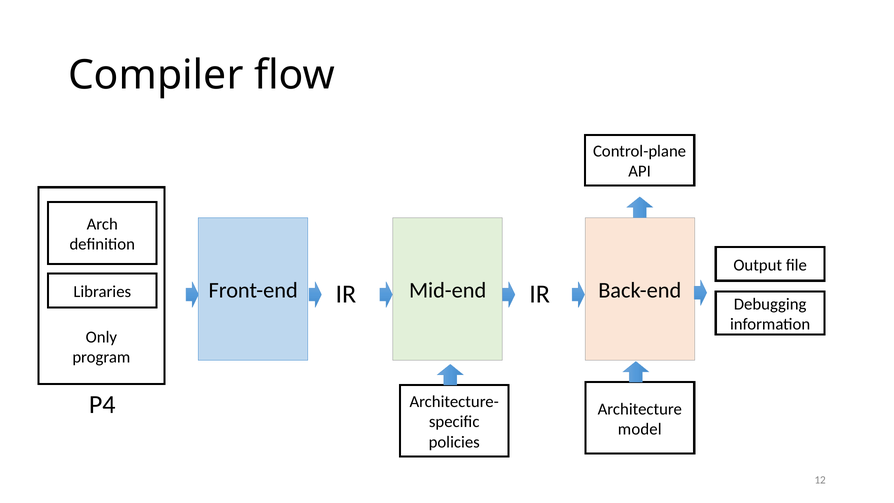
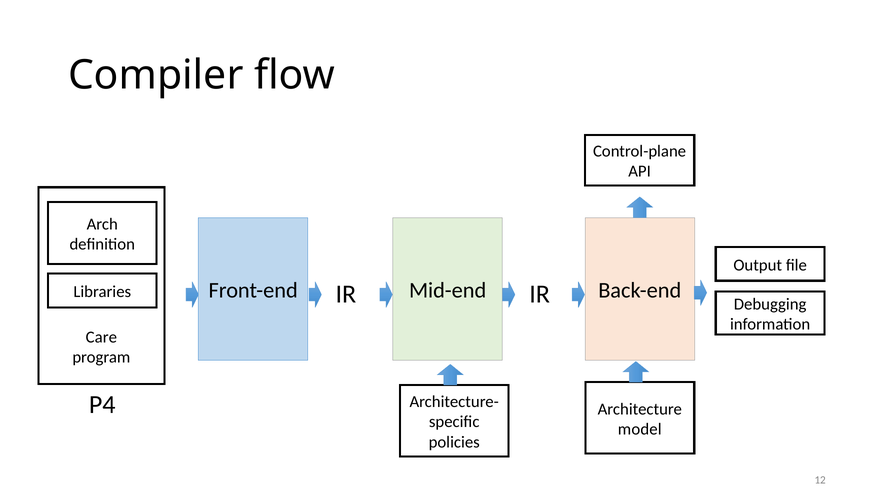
Only: Only -> Care
